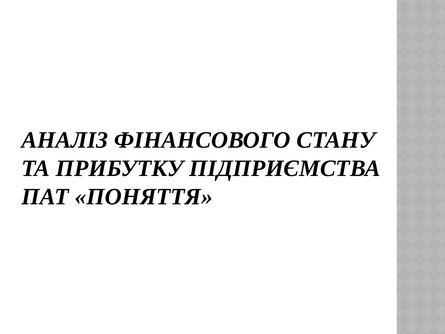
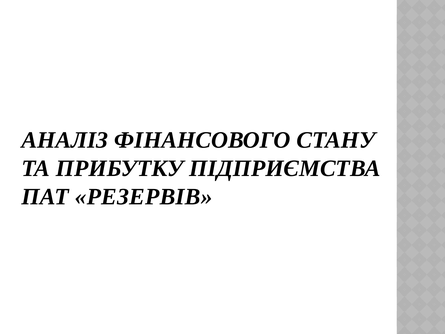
ПОНЯТТЯ: ПОНЯТТЯ -> РЕЗЕРВІВ
